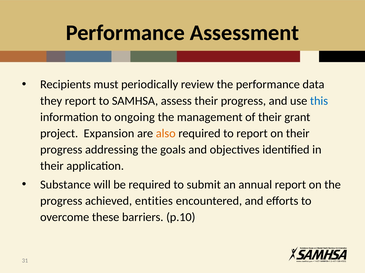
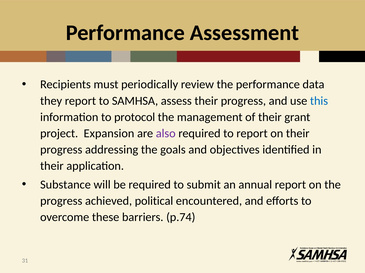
ongoing: ongoing -> protocol
also colour: orange -> purple
entities: entities -> political
p.10: p.10 -> p.74
